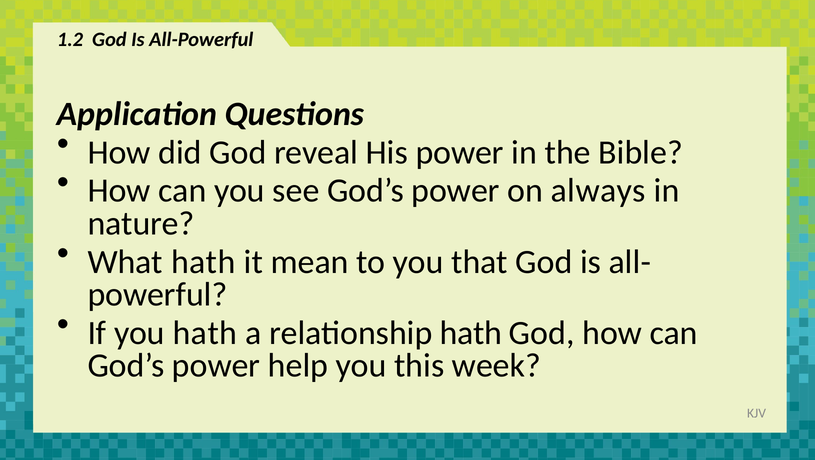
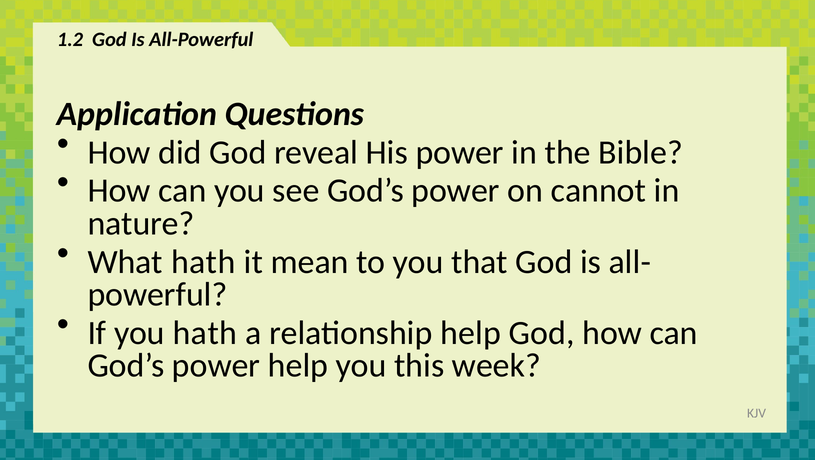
always: always -> cannot
relationship hath: hath -> help
